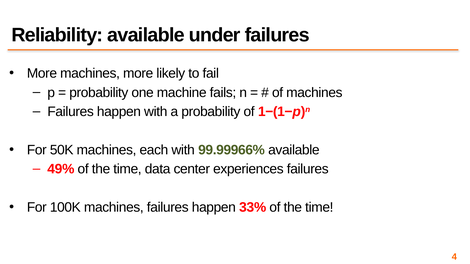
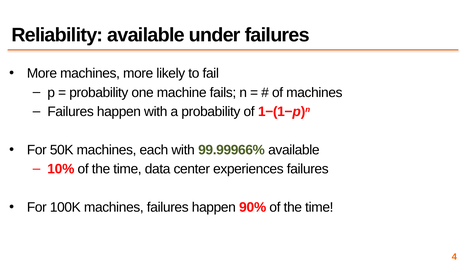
49%: 49% -> 10%
33%: 33% -> 90%
